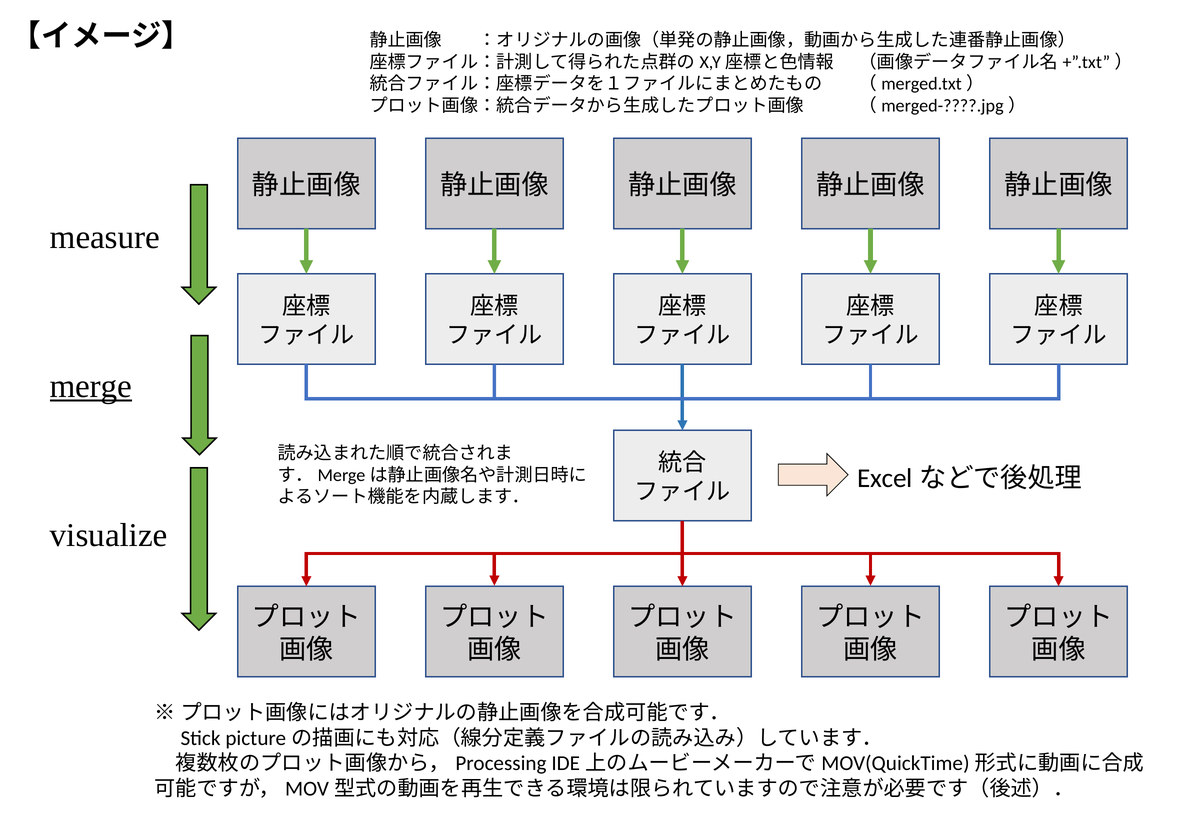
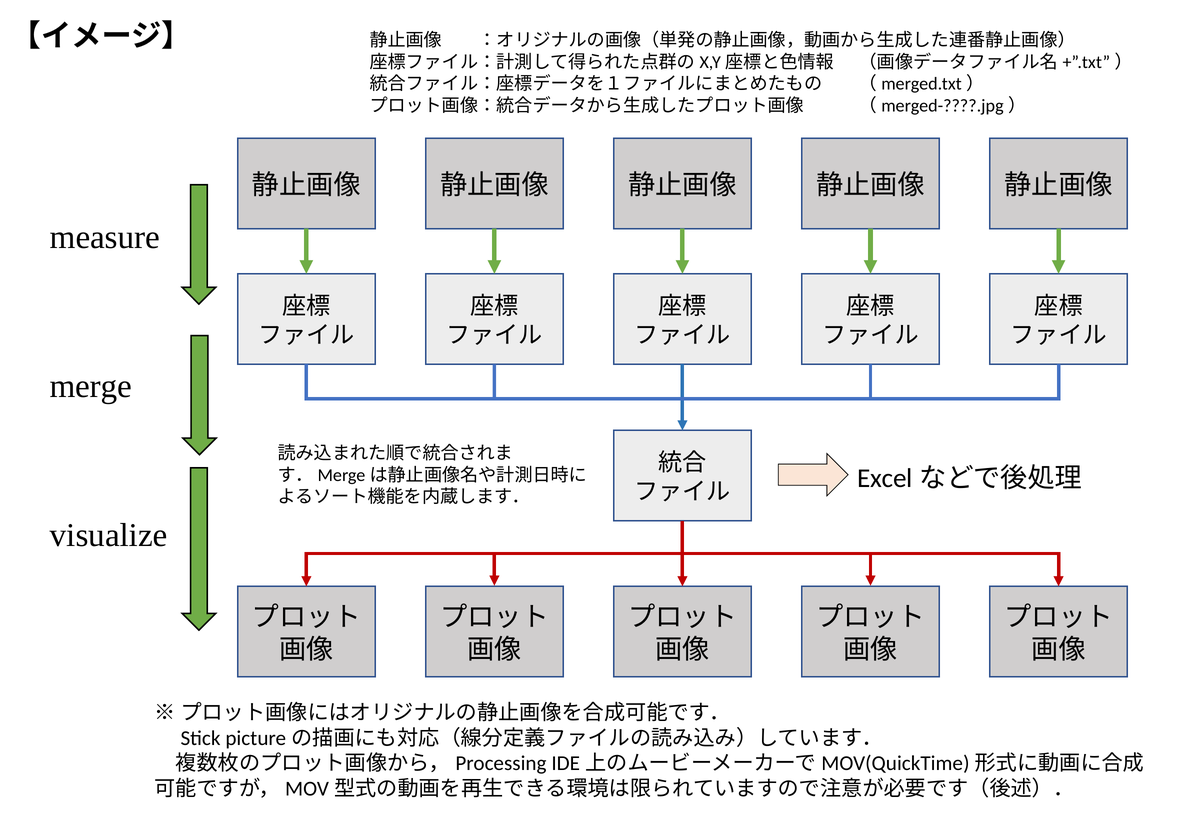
merge underline: present -> none
